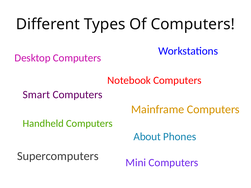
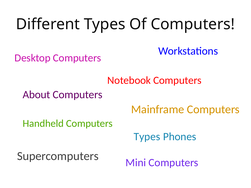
Smart: Smart -> About
About at (147, 137): About -> Types
